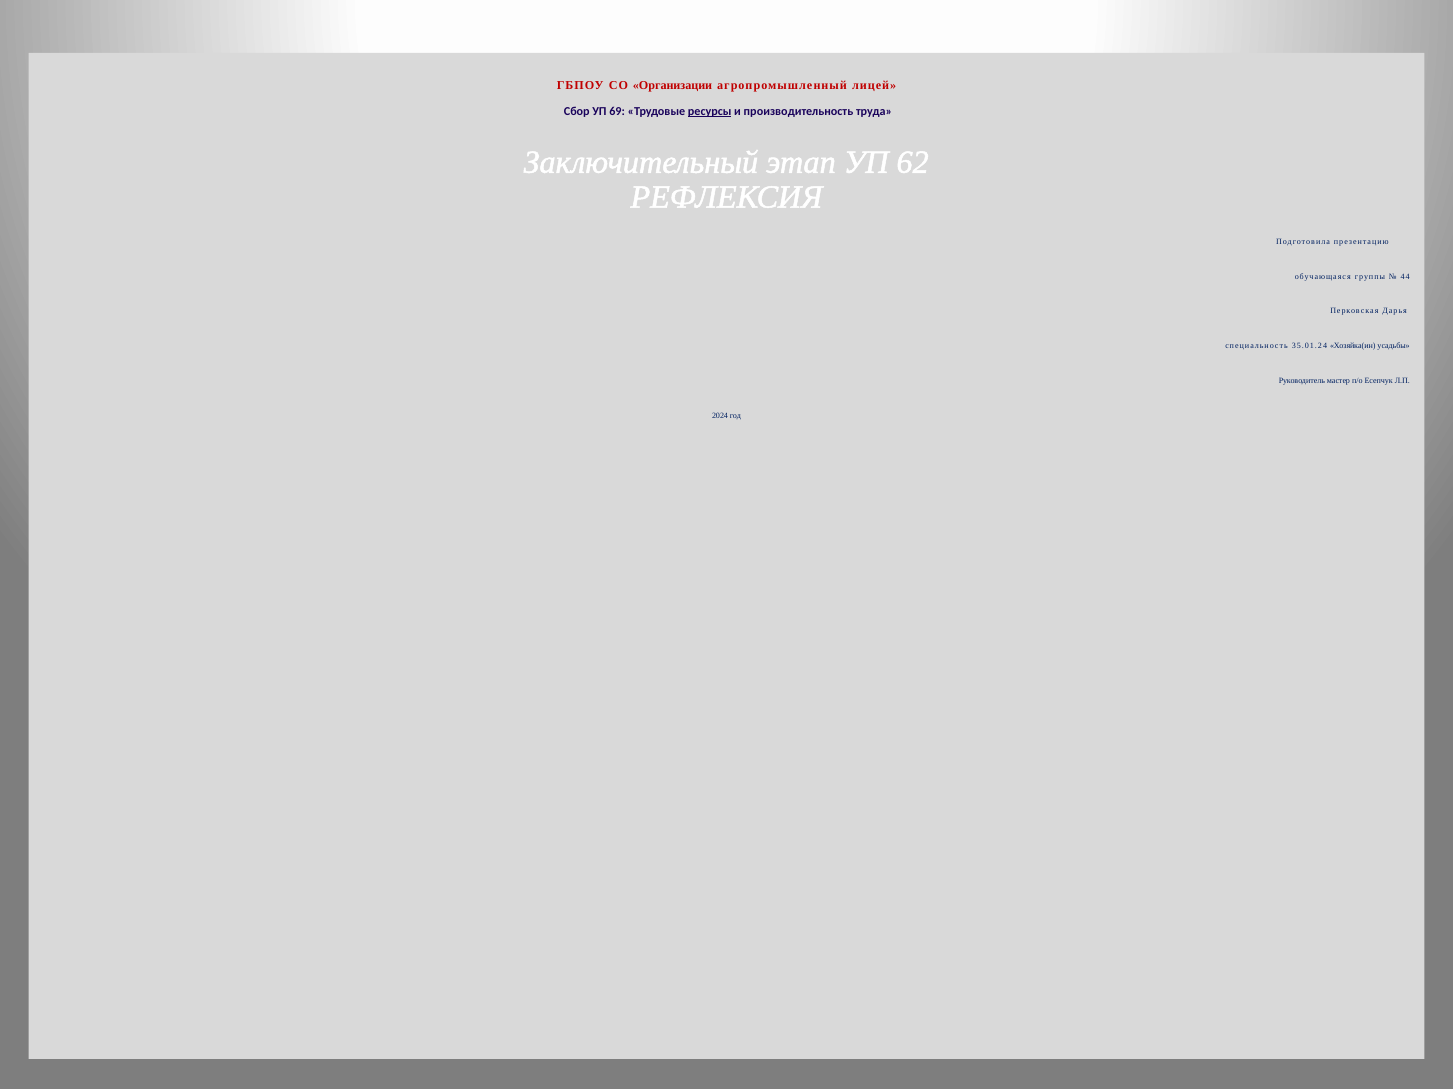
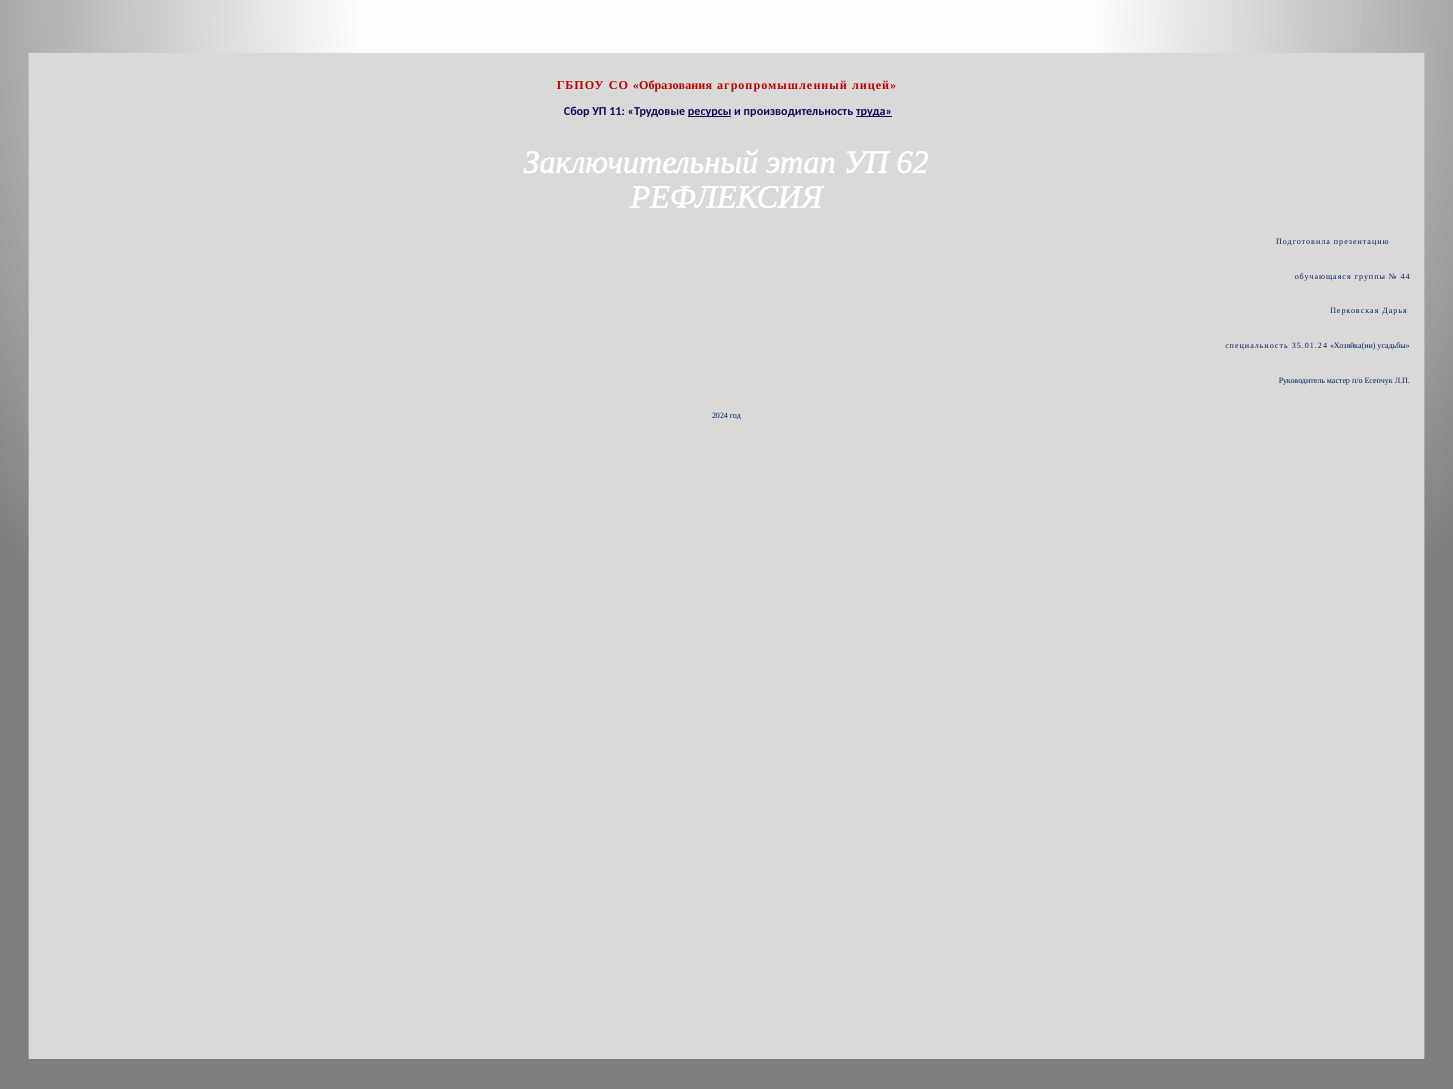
Организации: Организации -> Образования
69: 69 -> 11
труда underline: none -> present
